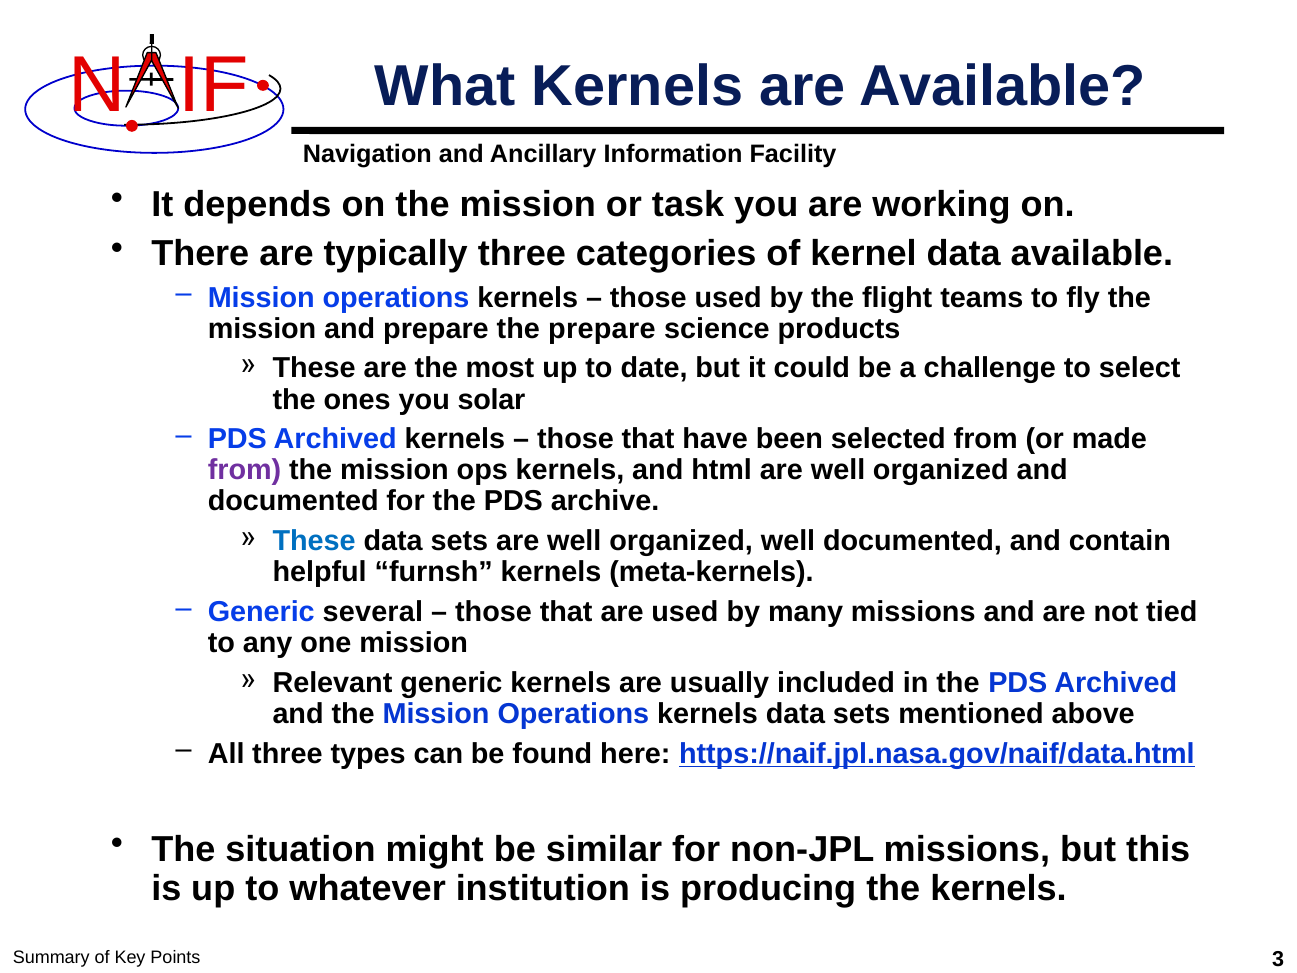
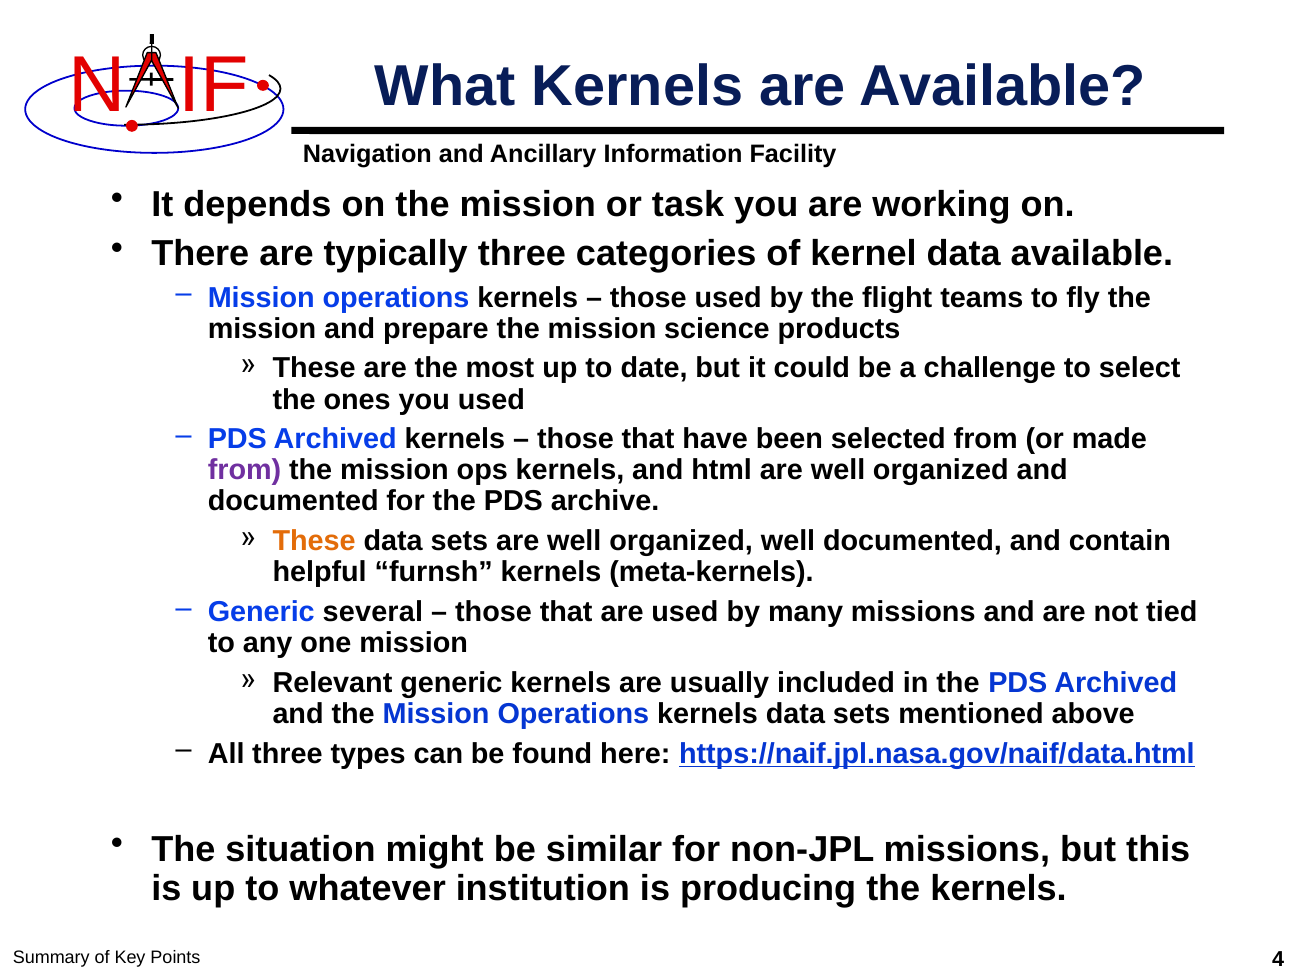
prepare the prepare: prepare -> mission
you solar: solar -> used
These at (314, 541) colour: blue -> orange
3: 3 -> 4
